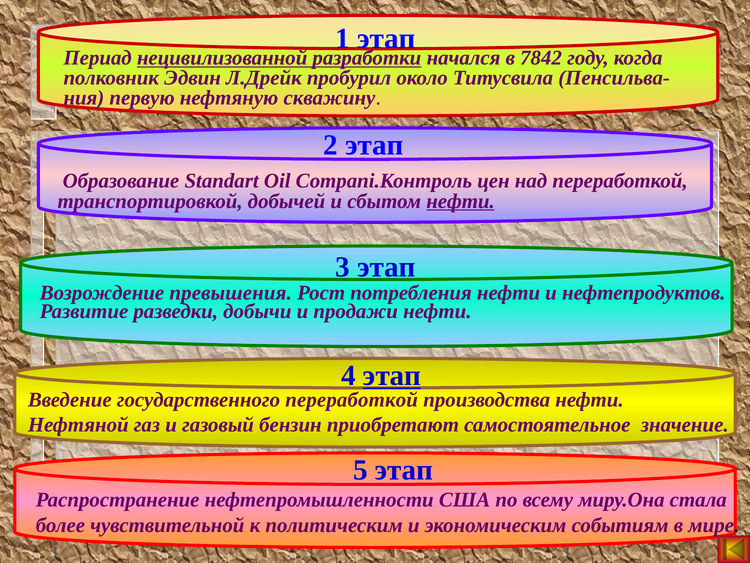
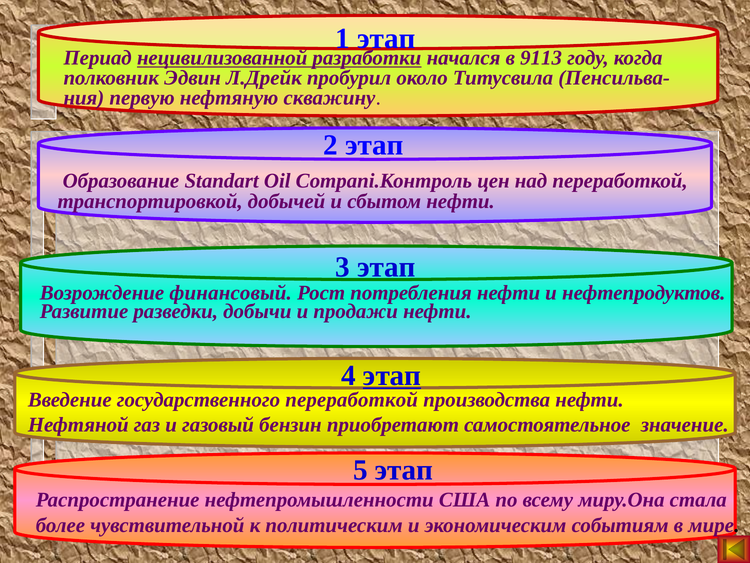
7842: 7842 -> 9113
нефти at (460, 201) underline: present -> none
превышения: превышения -> финансовый
